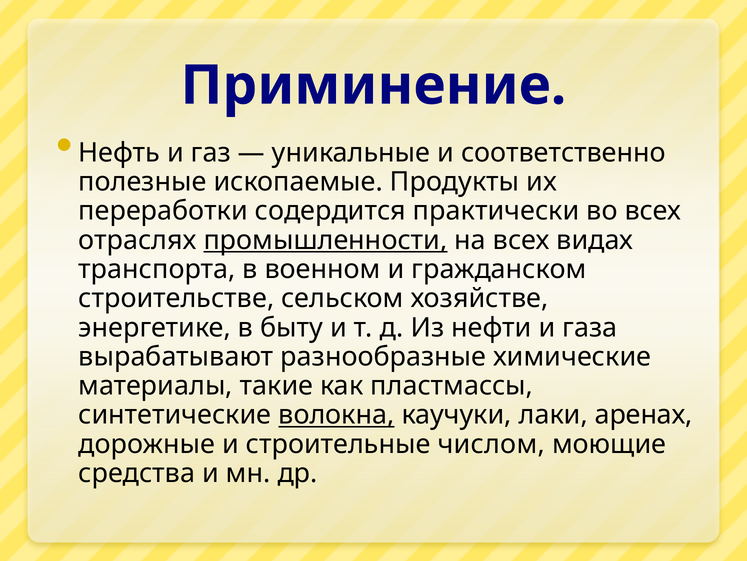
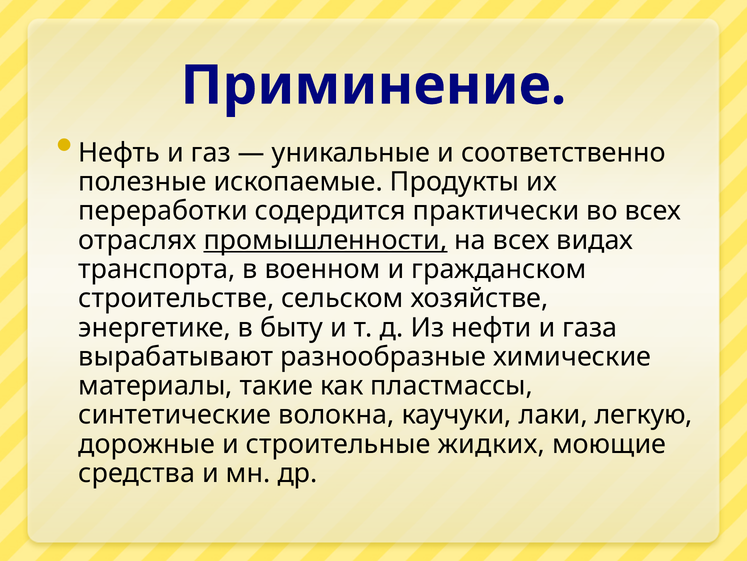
волокна underline: present -> none
аренах: аренах -> легкую
числом: числом -> жидких
